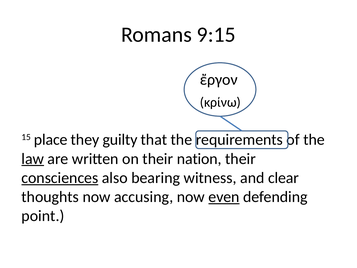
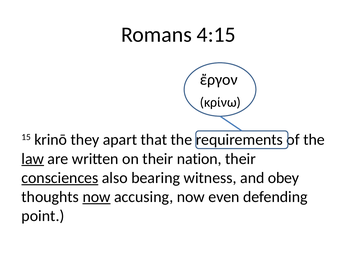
9:15: 9:15 -> 4:15
place: place -> krinō
guilty: guilty -> apart
clear: clear -> obey
now at (97, 197) underline: none -> present
even underline: present -> none
